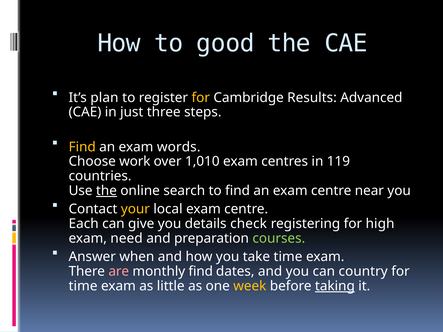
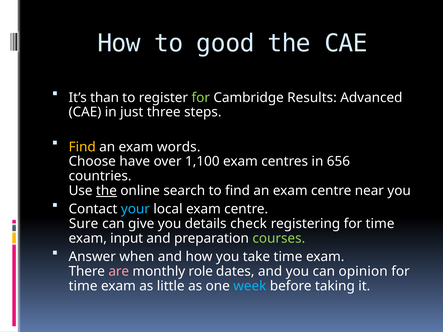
plan: plan -> than
for at (201, 98) colour: yellow -> light green
work: work -> have
1,010: 1,010 -> 1,100
119: 119 -> 656
your colour: yellow -> light blue
Each: Each -> Sure
registering for high: high -> time
need: need -> input
monthly find: find -> role
country: country -> opinion
week colour: yellow -> light blue
taking underline: present -> none
